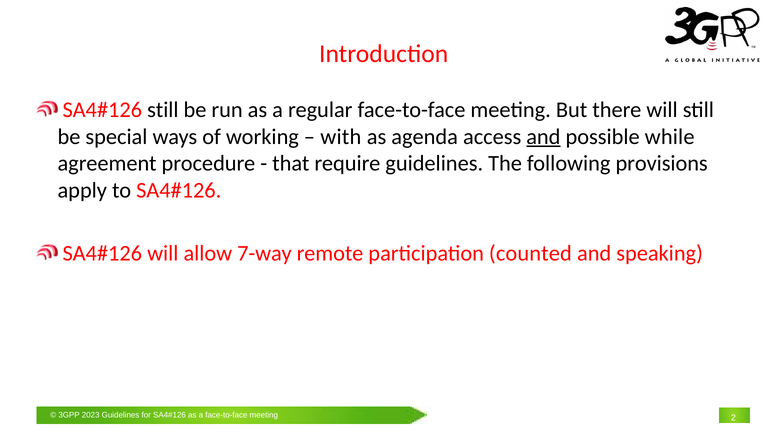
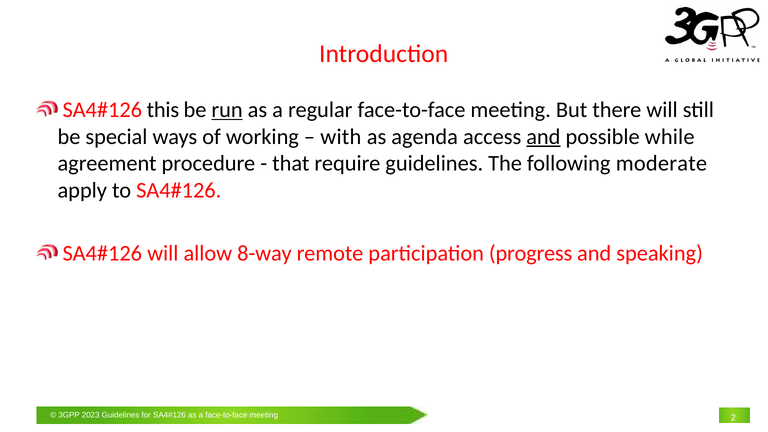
still at (163, 110): still -> this
run underline: none -> present
provisions: provisions -> moderate
7-way: 7-way -> 8-way
counted: counted -> progress
